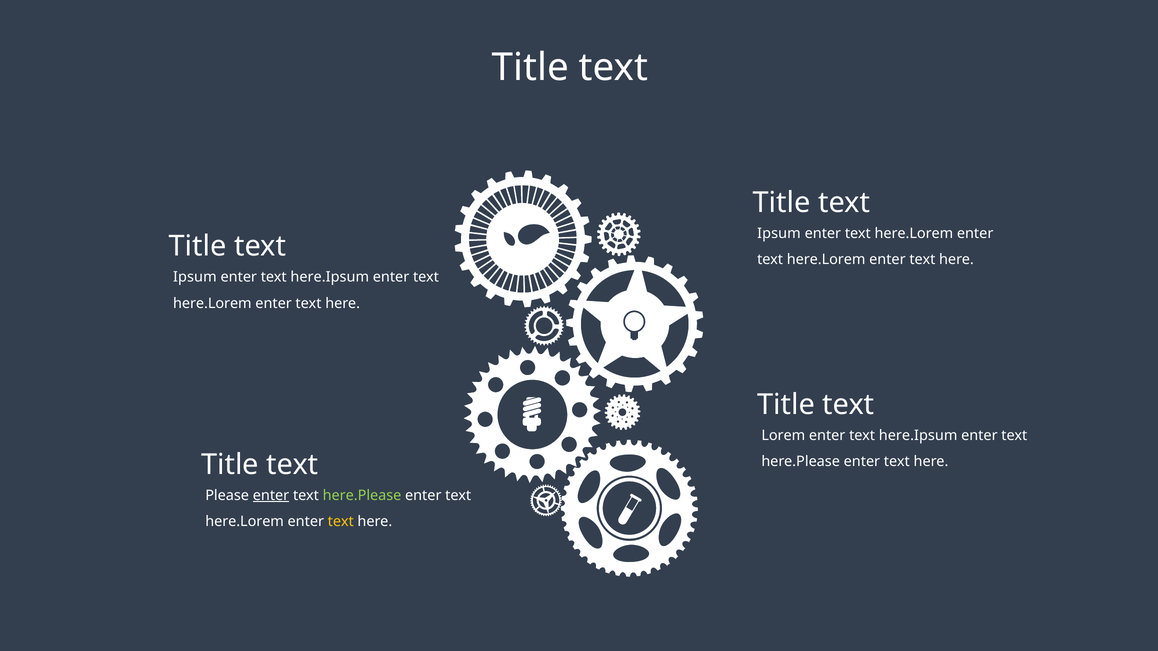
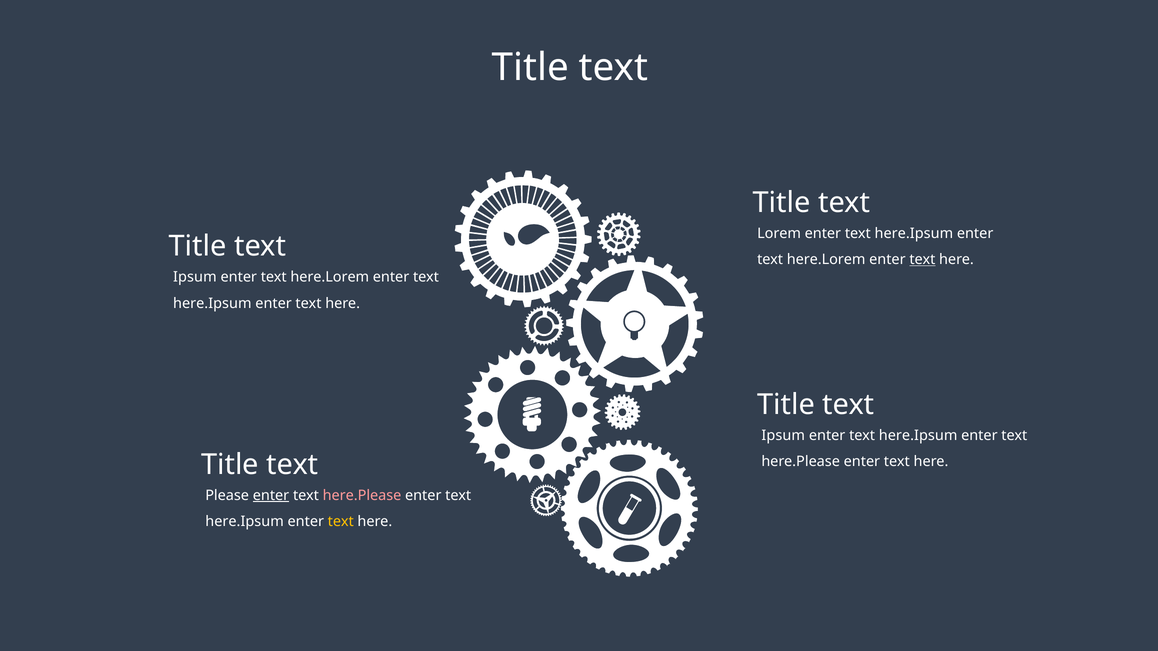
Ipsum at (779, 234): Ipsum -> Lorem
here.Lorem at (914, 234): here.Lorem -> here.Ipsum
text at (922, 260) underline: none -> present
here.Ipsum at (330, 277): here.Ipsum -> here.Lorem
here.Lorem at (212, 303): here.Lorem -> here.Ipsum
Lorem at (783, 436): Lorem -> Ipsum
here.Please at (362, 496) colour: light green -> pink
here.Lorem at (245, 522): here.Lorem -> here.Ipsum
